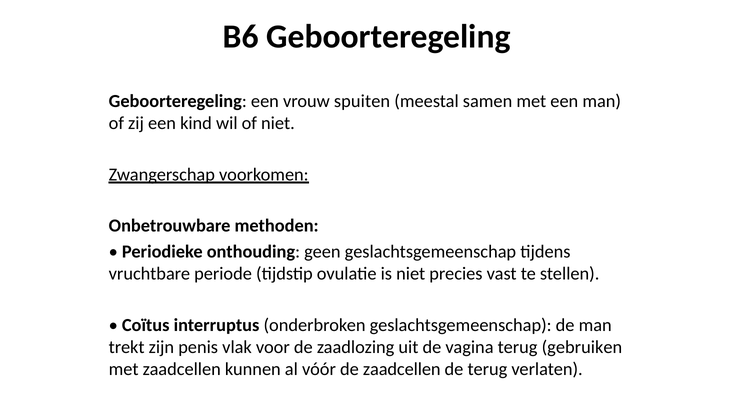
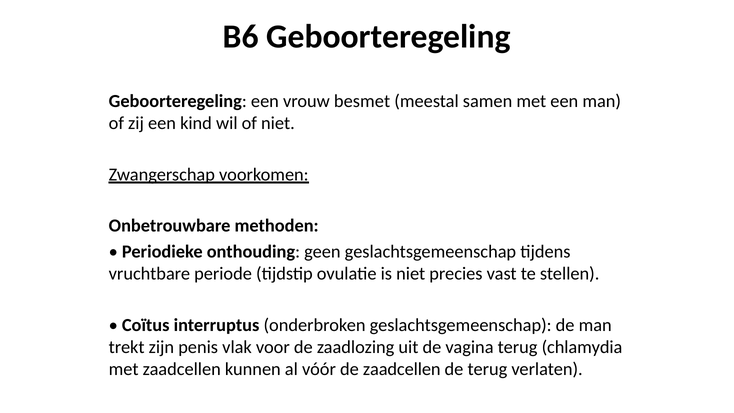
spuiten: spuiten -> besmet
gebruiken: gebruiken -> chlamydia
